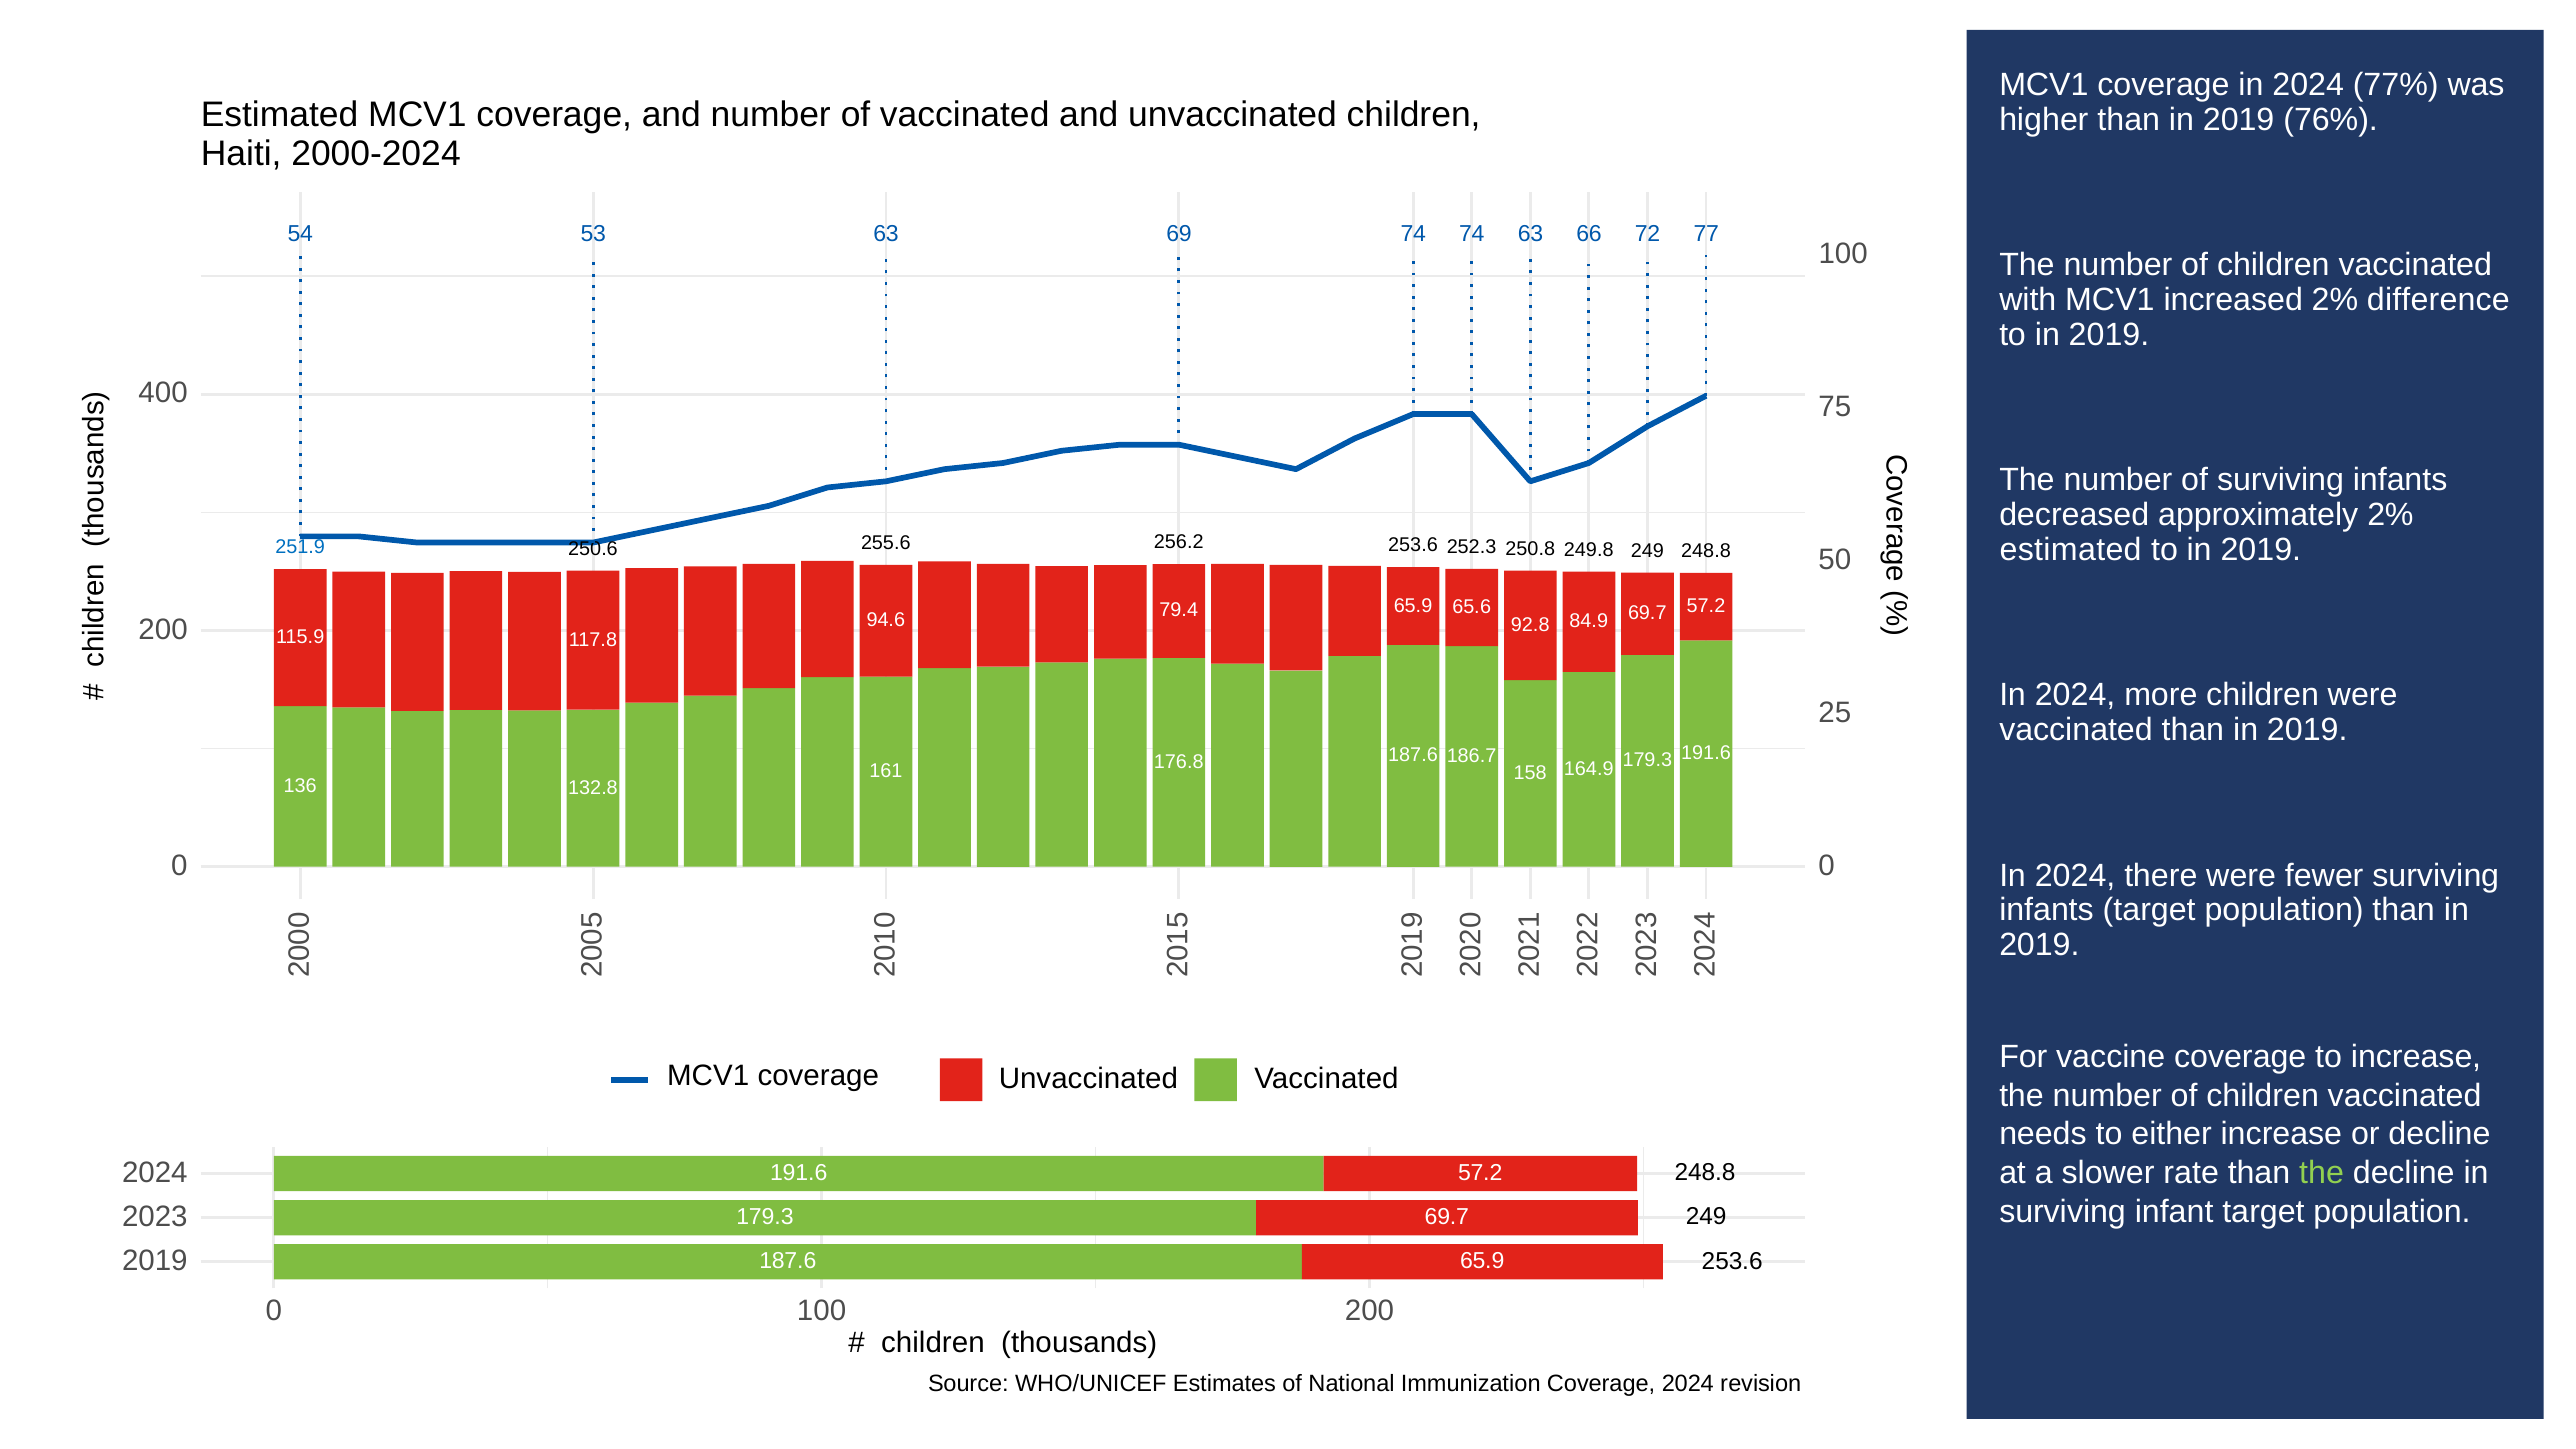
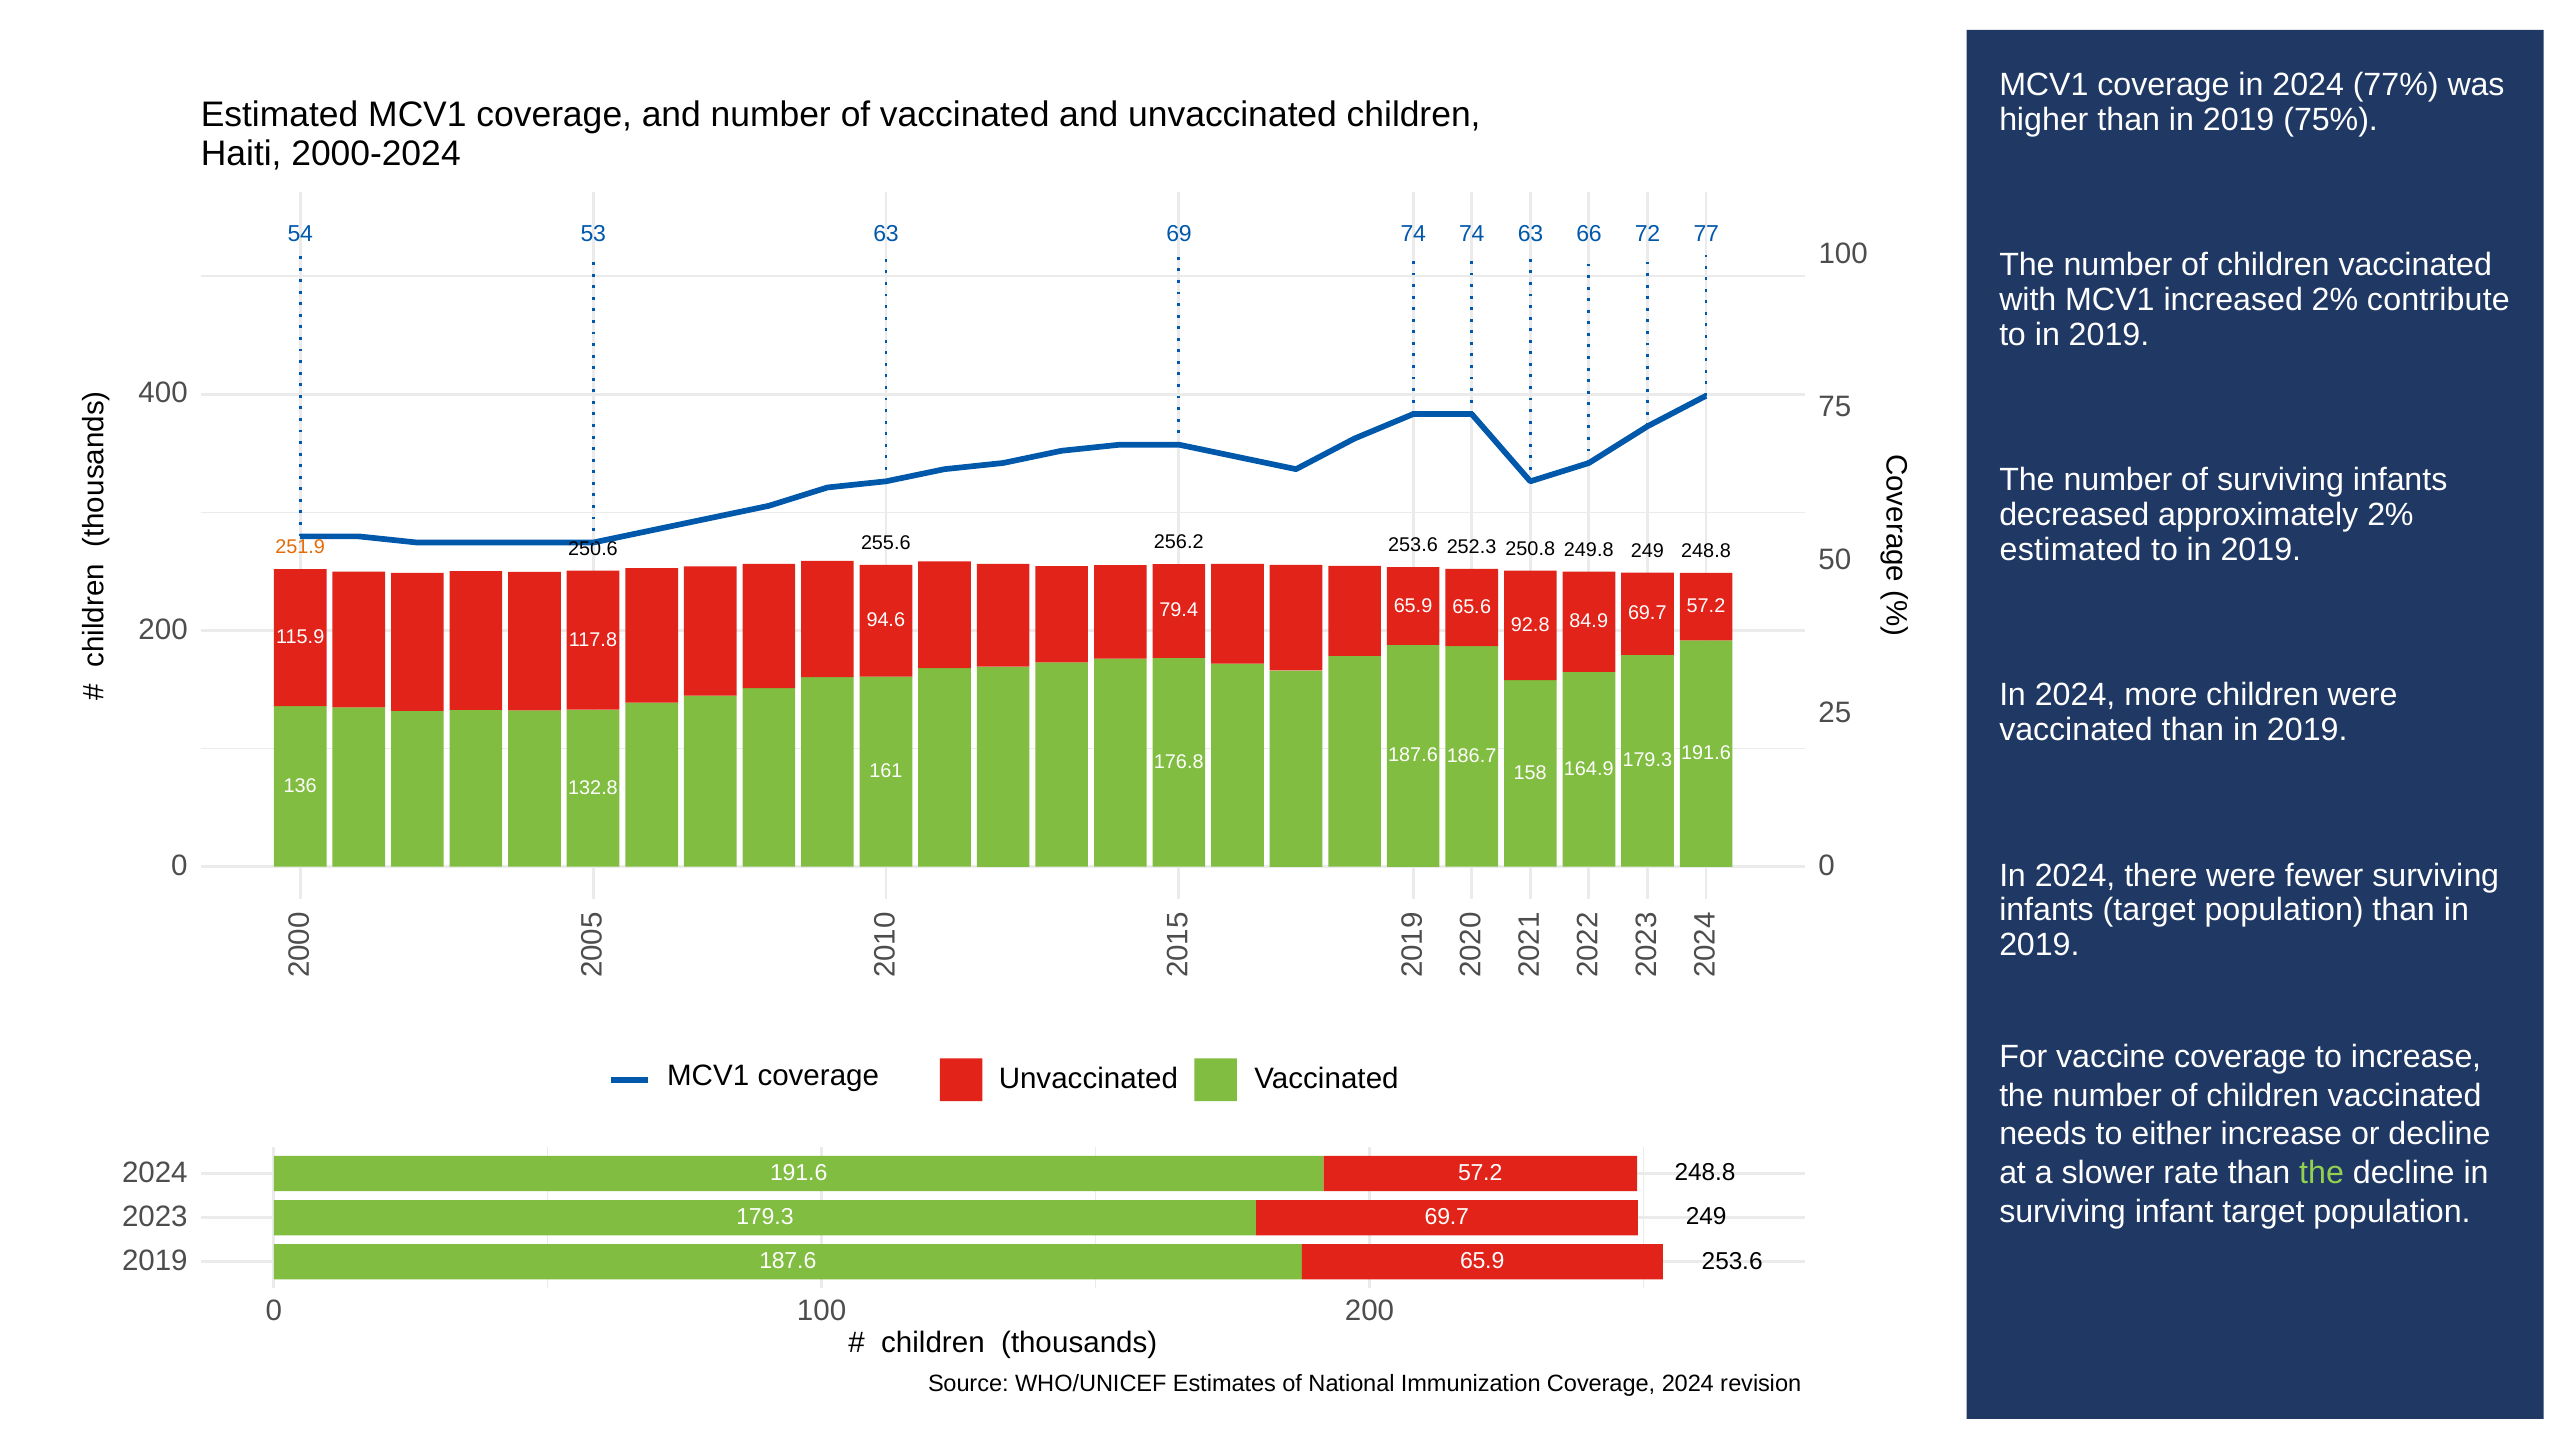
76%: 76% -> 75%
difference: difference -> contribute
251.9 colour: blue -> orange
